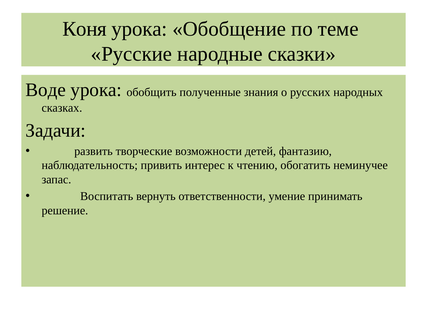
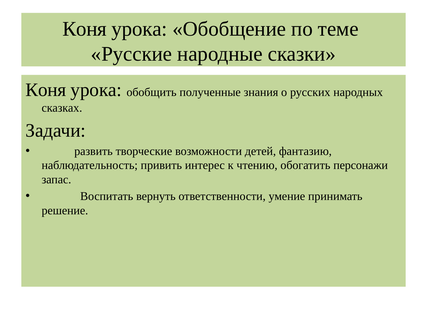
Воде at (46, 90): Воде -> Коня
неминучее: неминучее -> персонажи
